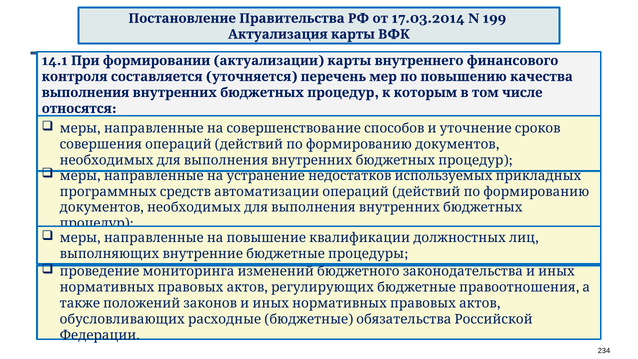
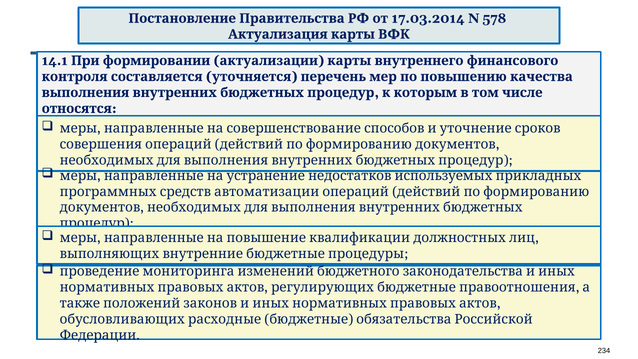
199: 199 -> 578
